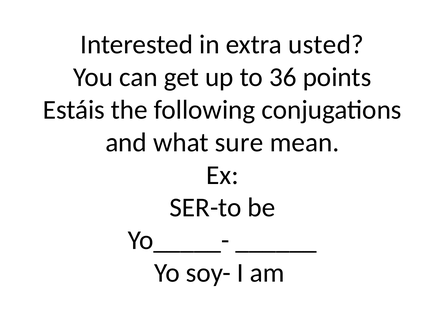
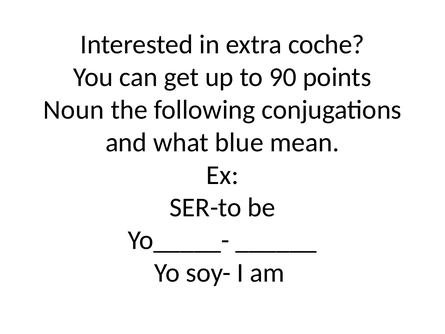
usted: usted -> coche
36: 36 -> 90
Estáis: Estáis -> Noun
sure: sure -> blue
